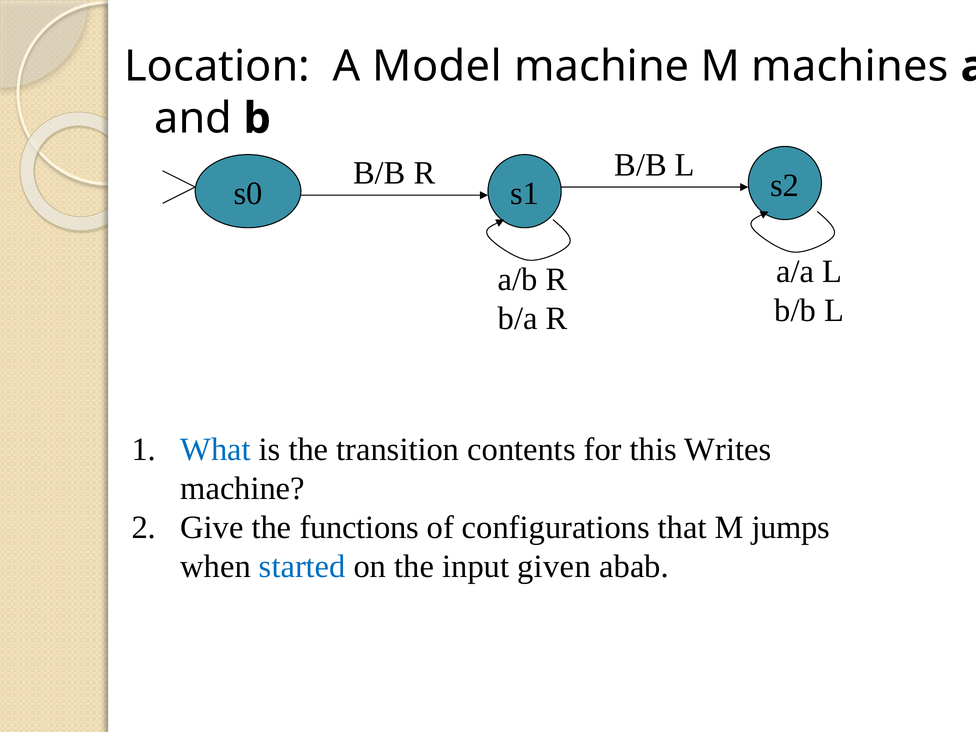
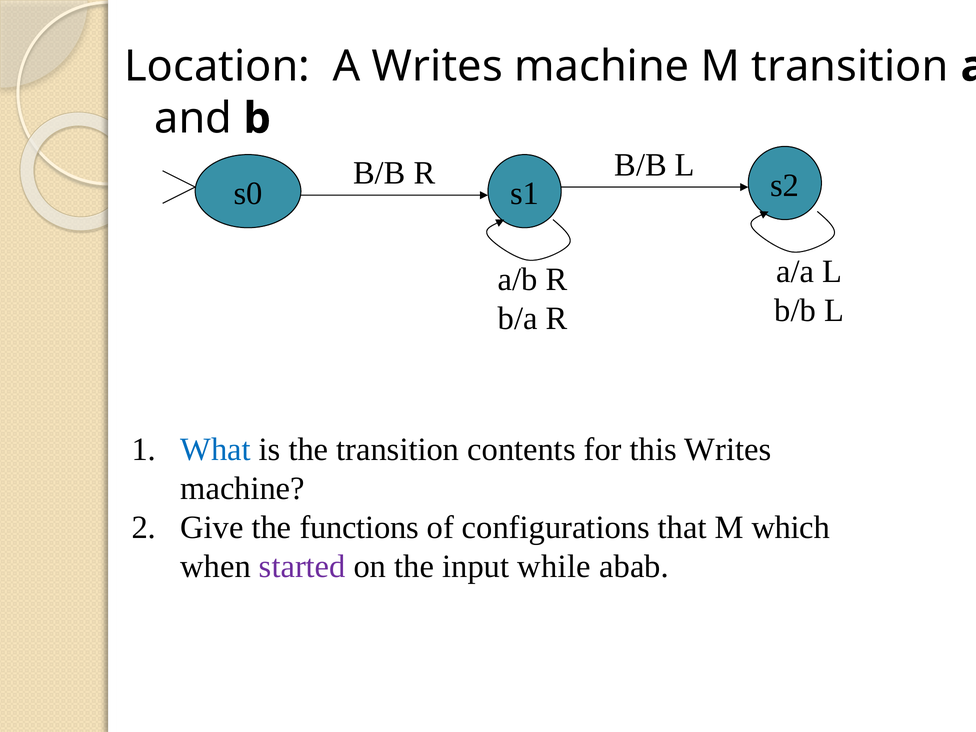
A Model: Model -> Writes
M machines: machines -> transition
jumps: jumps -> which
started colour: blue -> purple
given: given -> while
